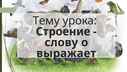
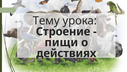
слову: слову -> пищи
выражает: выражает -> действиях
